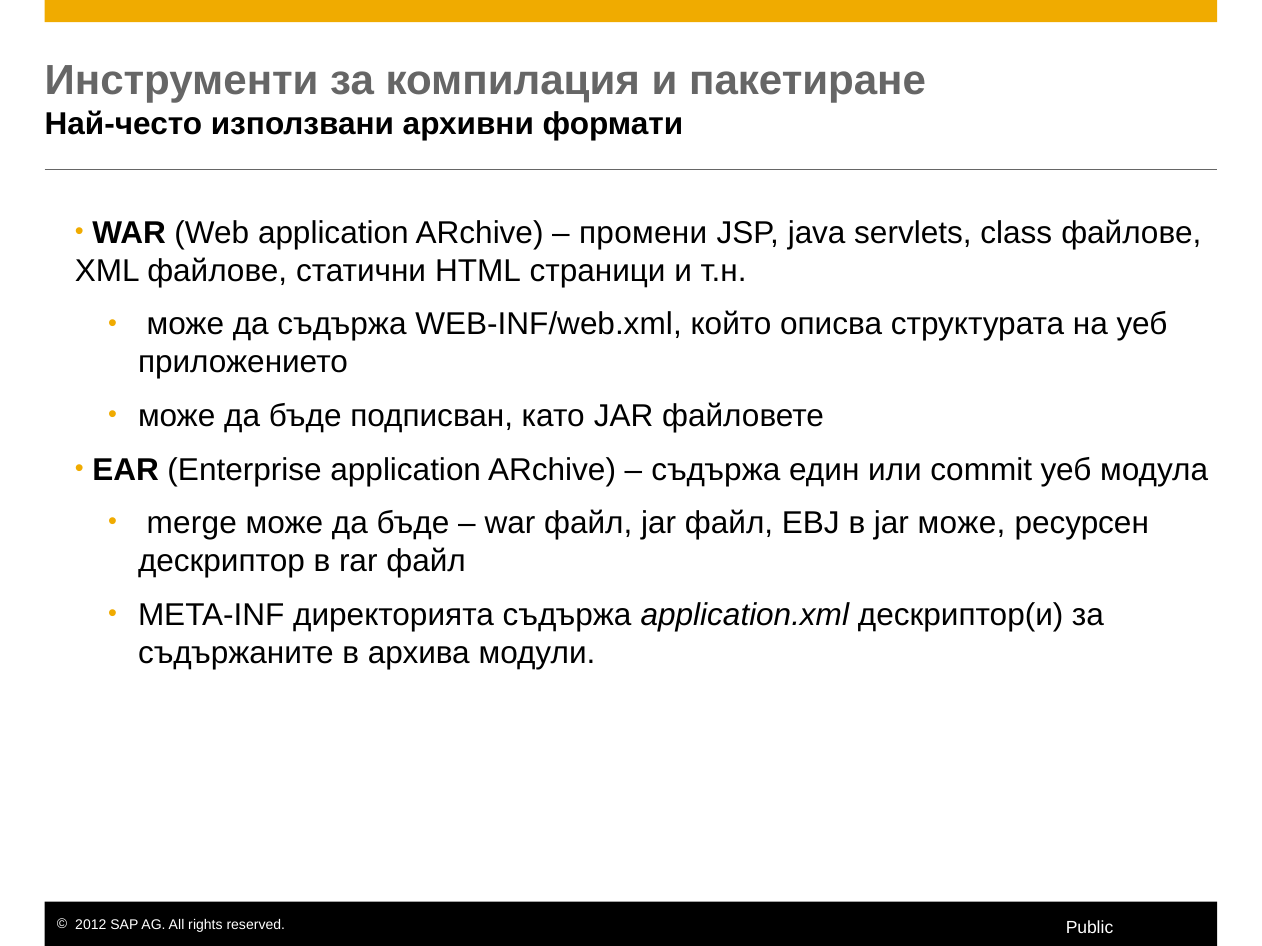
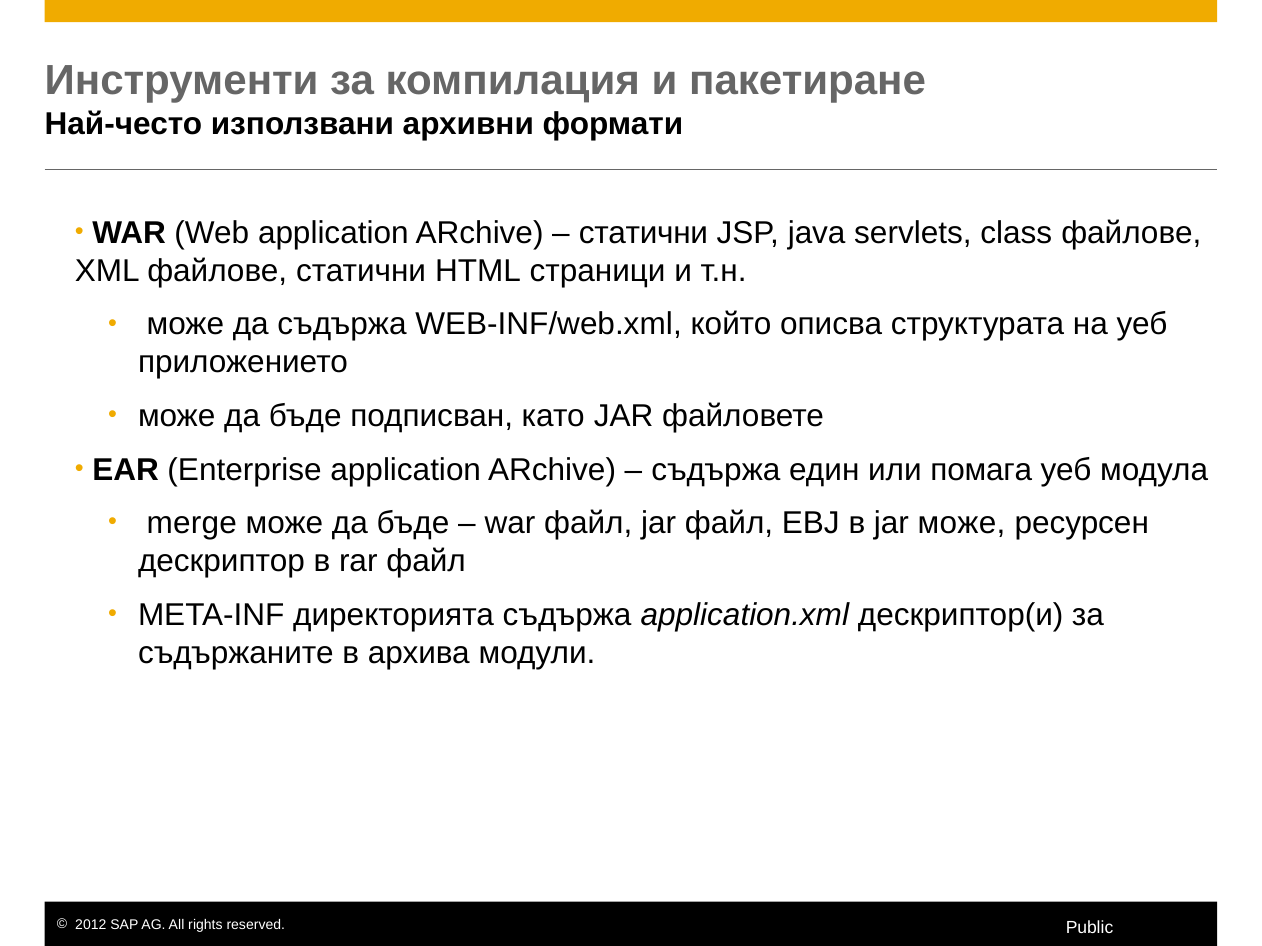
промени at (643, 233): промени -> статични
commit: commit -> помага
